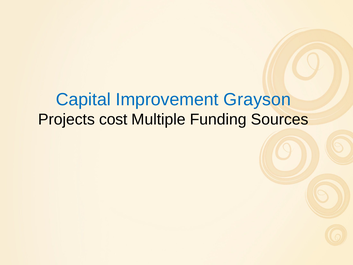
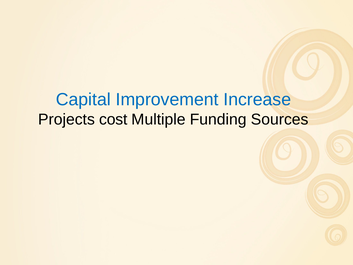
Grayson: Grayson -> Increase
